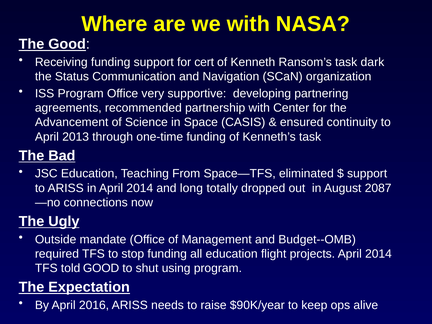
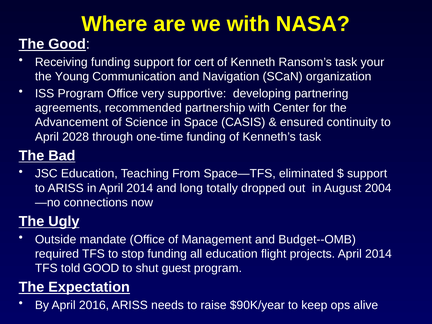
dark: dark -> your
Status: Status -> Young
2013: 2013 -> 2028
2087: 2087 -> 2004
using: using -> guest
